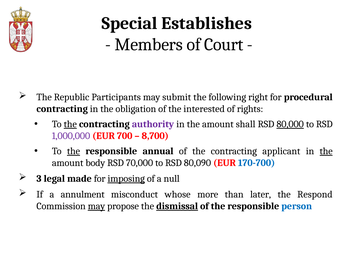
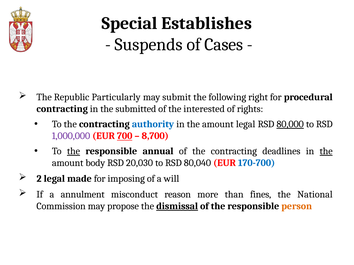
Members: Members -> Suspends
Court: Court -> Cases
Participants: Participants -> Particularly
obligation: obligation -> submitted
the at (70, 124) underline: present -> none
authority colour: purple -> blue
amount shall: shall -> legal
700 underline: none -> present
applicant: applicant -> deadlines
70,000: 70,000 -> 20,030
80,090: 80,090 -> 80,040
3: 3 -> 2
imposing underline: present -> none
null: null -> will
whose: whose -> reason
later: later -> fines
Respond: Respond -> National
may at (96, 207) underline: present -> none
person colour: blue -> orange
